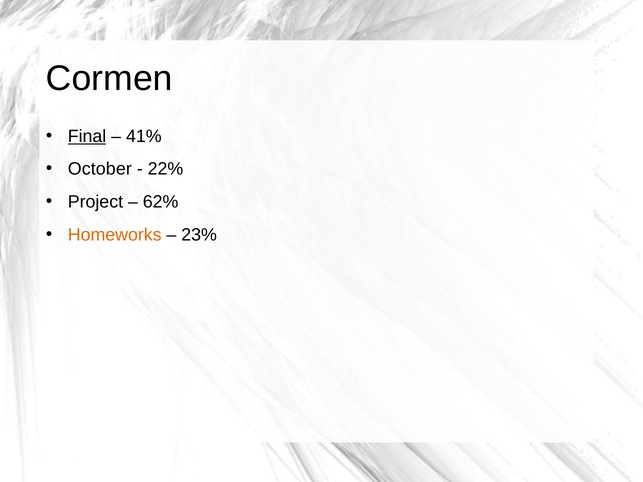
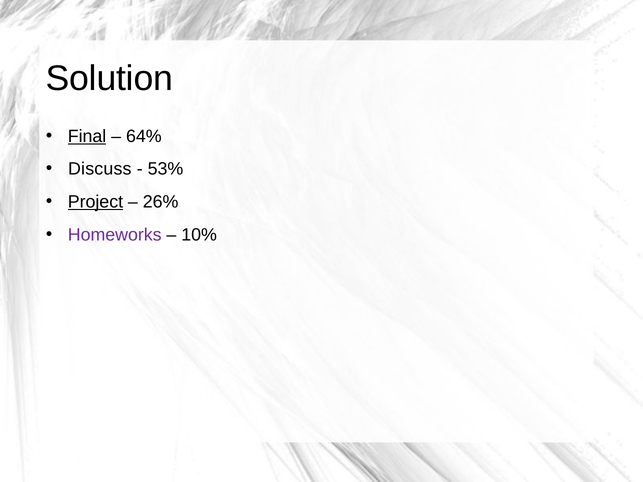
Cormen: Cormen -> Solution
41%: 41% -> 64%
October: October -> Discuss
22%: 22% -> 53%
Project underline: none -> present
62%: 62% -> 26%
Homeworks colour: orange -> purple
23%: 23% -> 10%
